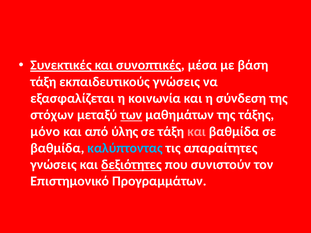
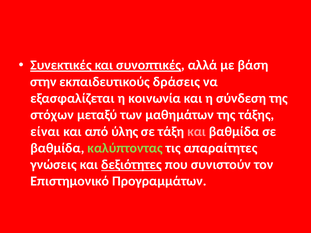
μέσα: μέσα -> αλλά
τάξη at (43, 82): τάξη -> στην
εκπαιδευτικούς γνώσεις: γνώσεις -> δράσεις
των underline: present -> none
μόνο: μόνο -> είναι
καλύπτοντας colour: light blue -> light green
